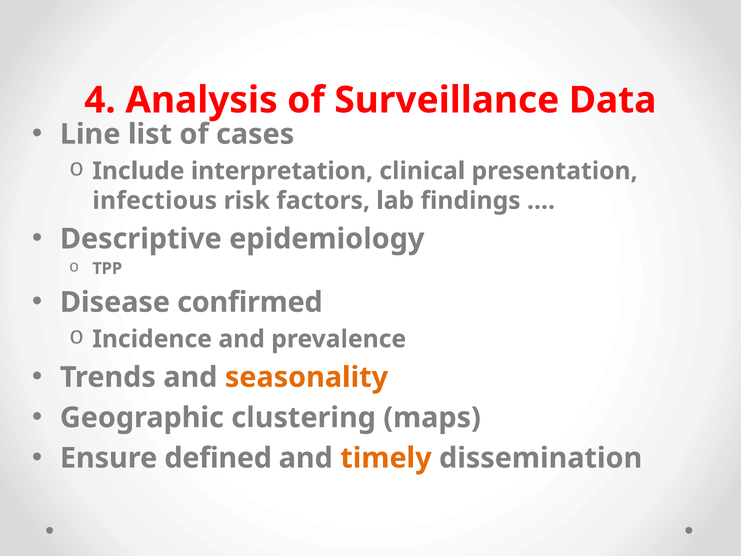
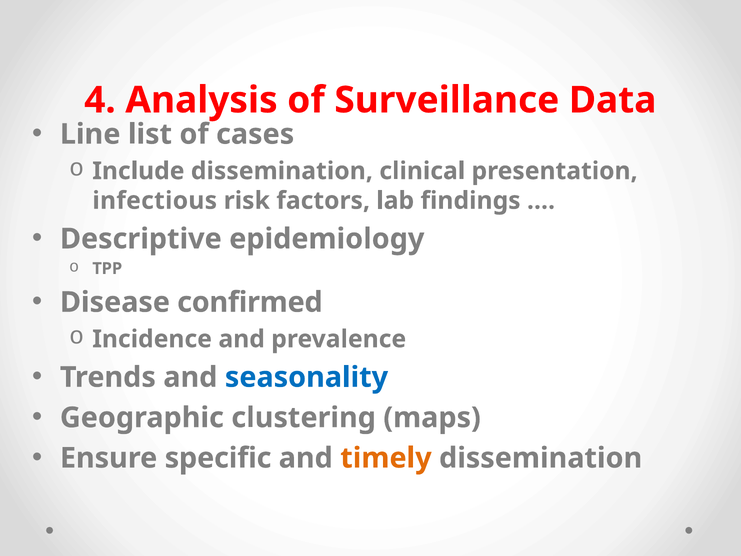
Include interpretation: interpretation -> dissemination
seasonality colour: orange -> blue
defined: defined -> specific
